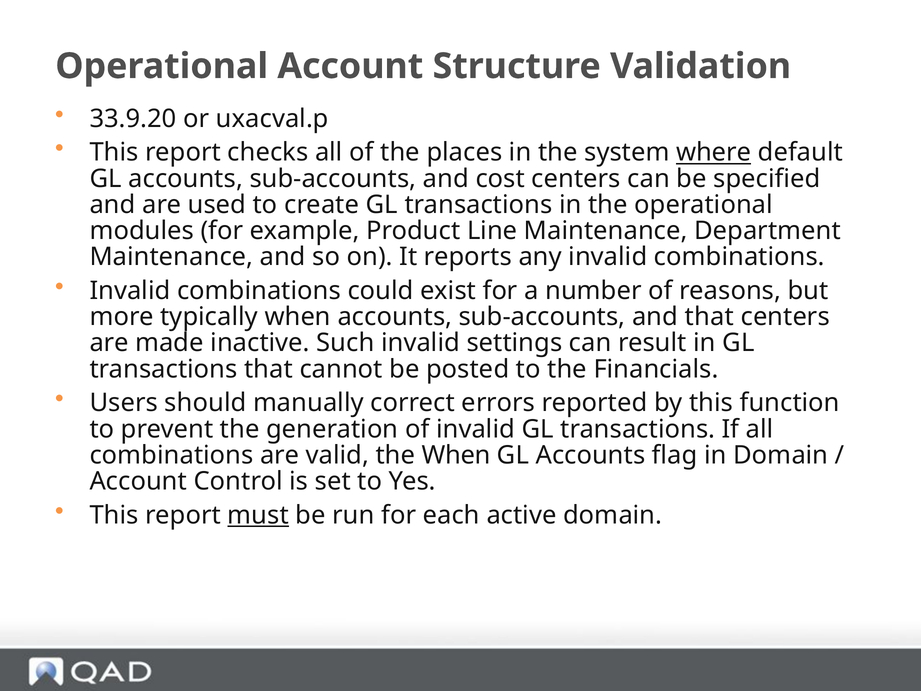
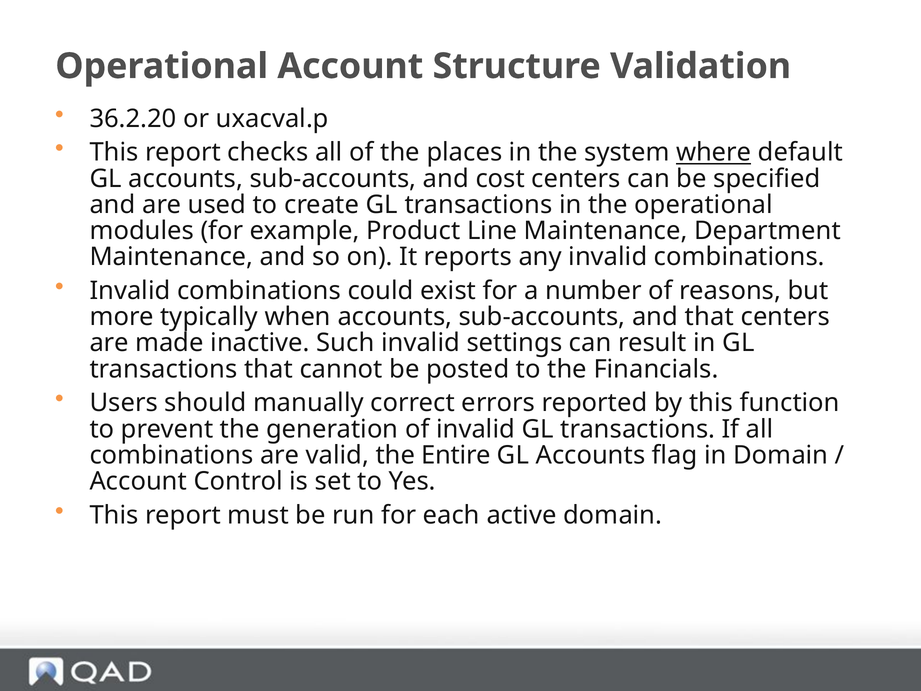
33.9.20: 33.9.20 -> 36.2.20
the When: When -> Entire
must underline: present -> none
